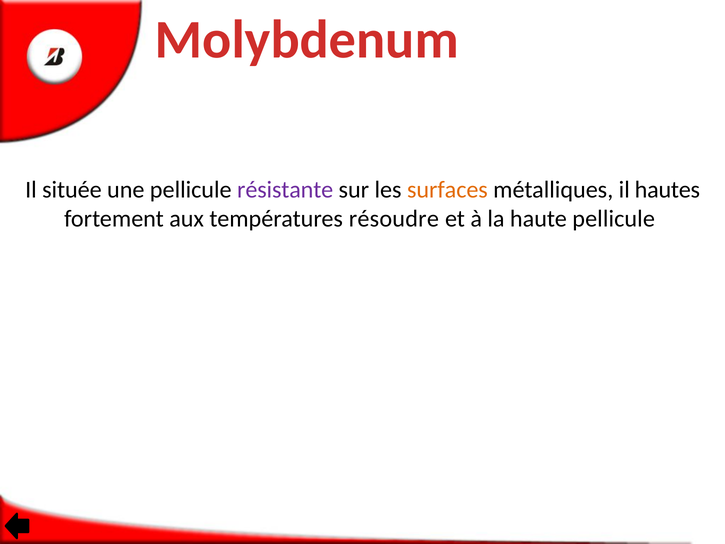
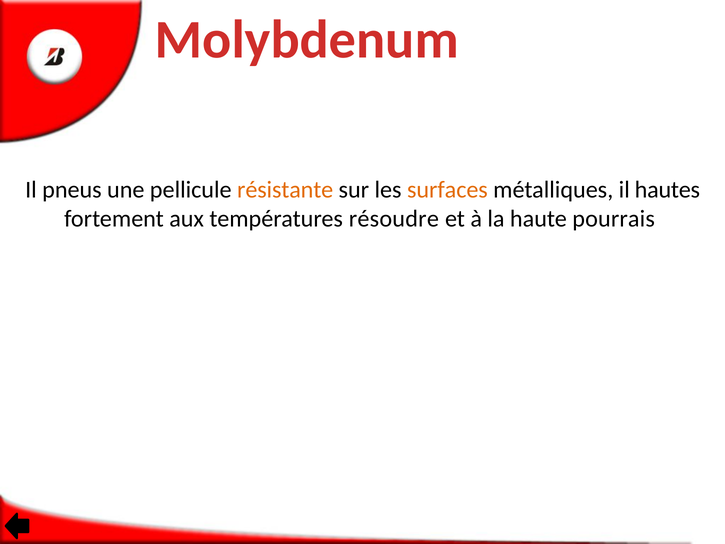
située: située -> pneus
résistante colour: purple -> orange
haute pellicule: pellicule -> pourrais
